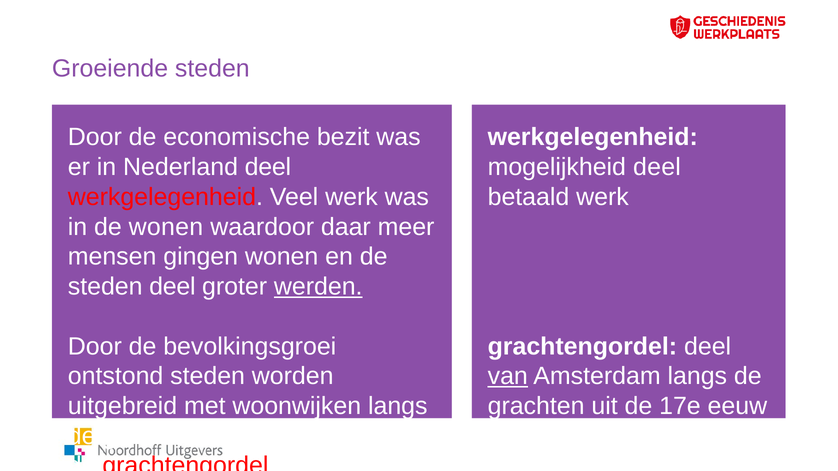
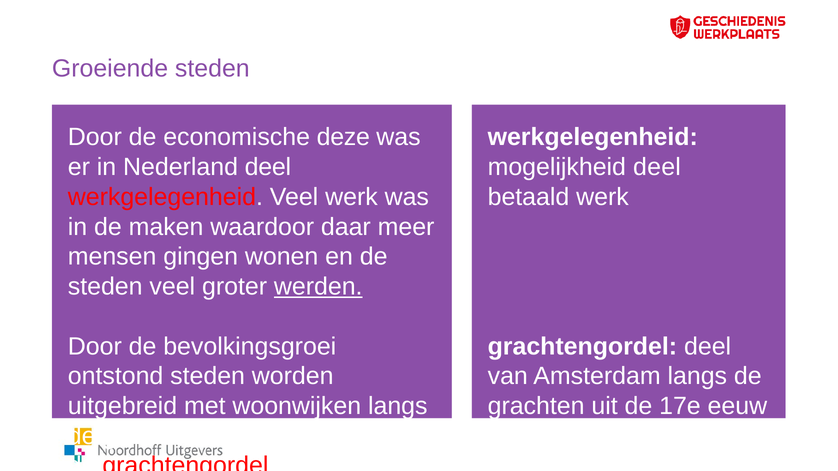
bezit: bezit -> deze
de wonen: wonen -> maken
steden deel: deel -> veel
van underline: present -> none
